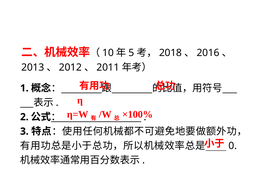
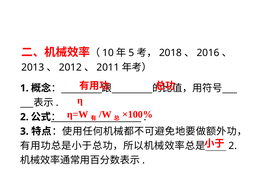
0 at (233, 146): 0 -> 2
